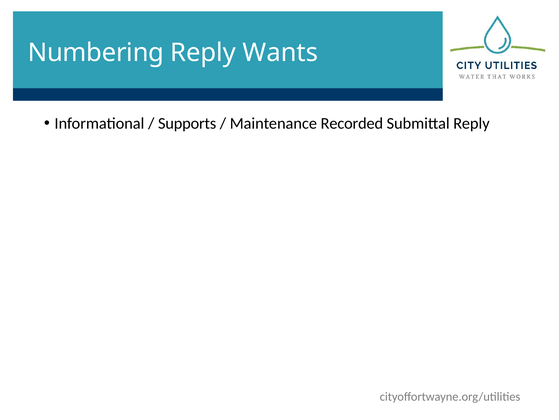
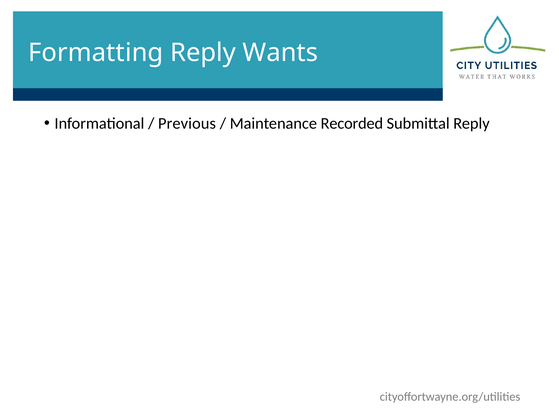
Numbering: Numbering -> Formatting
Supports: Supports -> Previous
